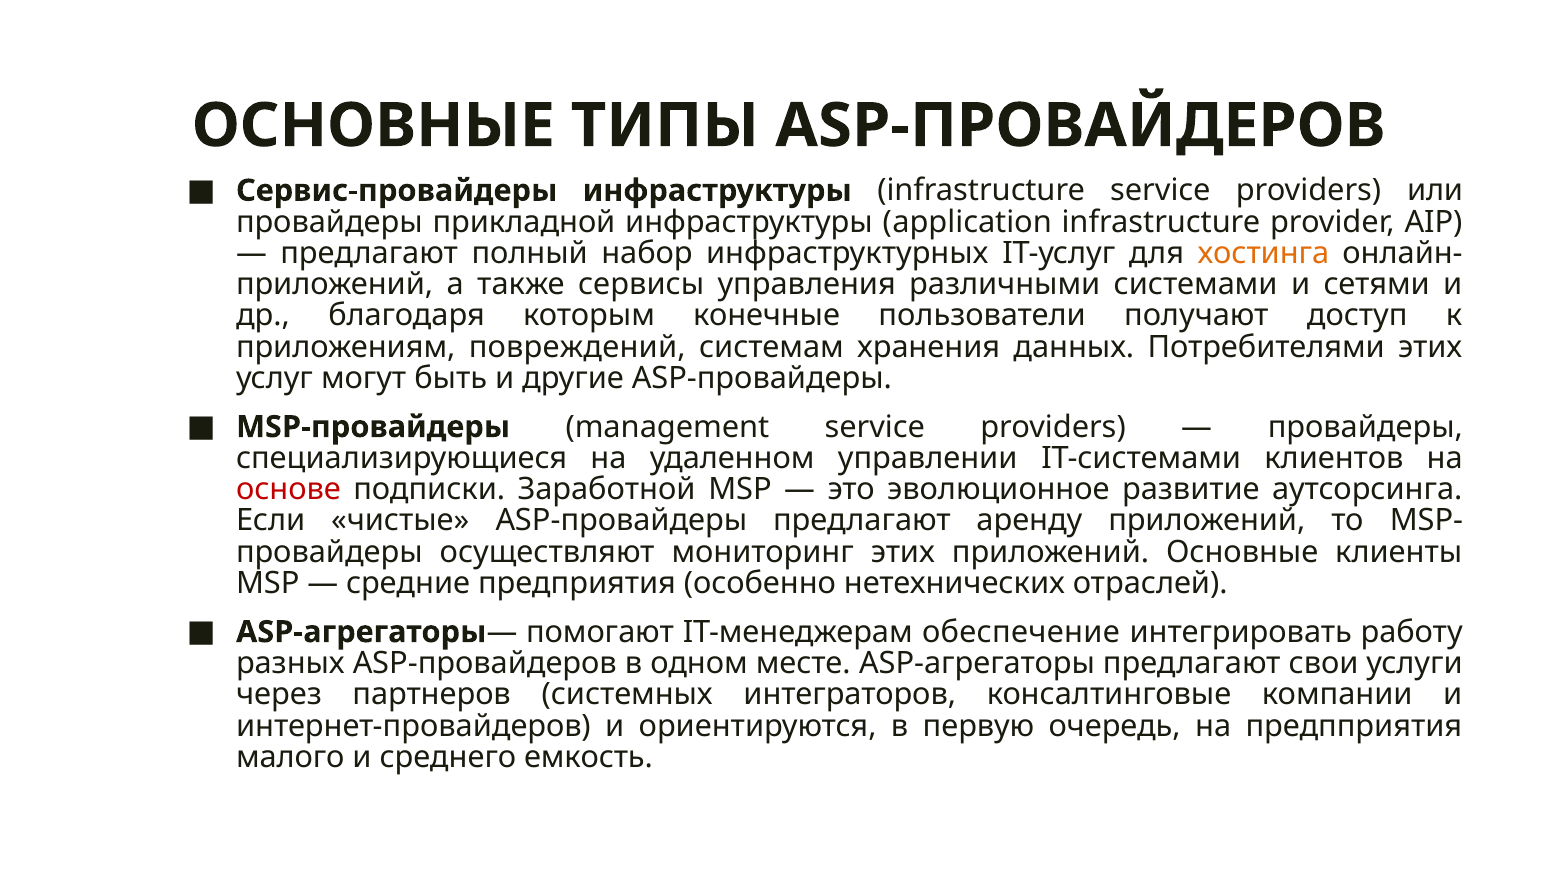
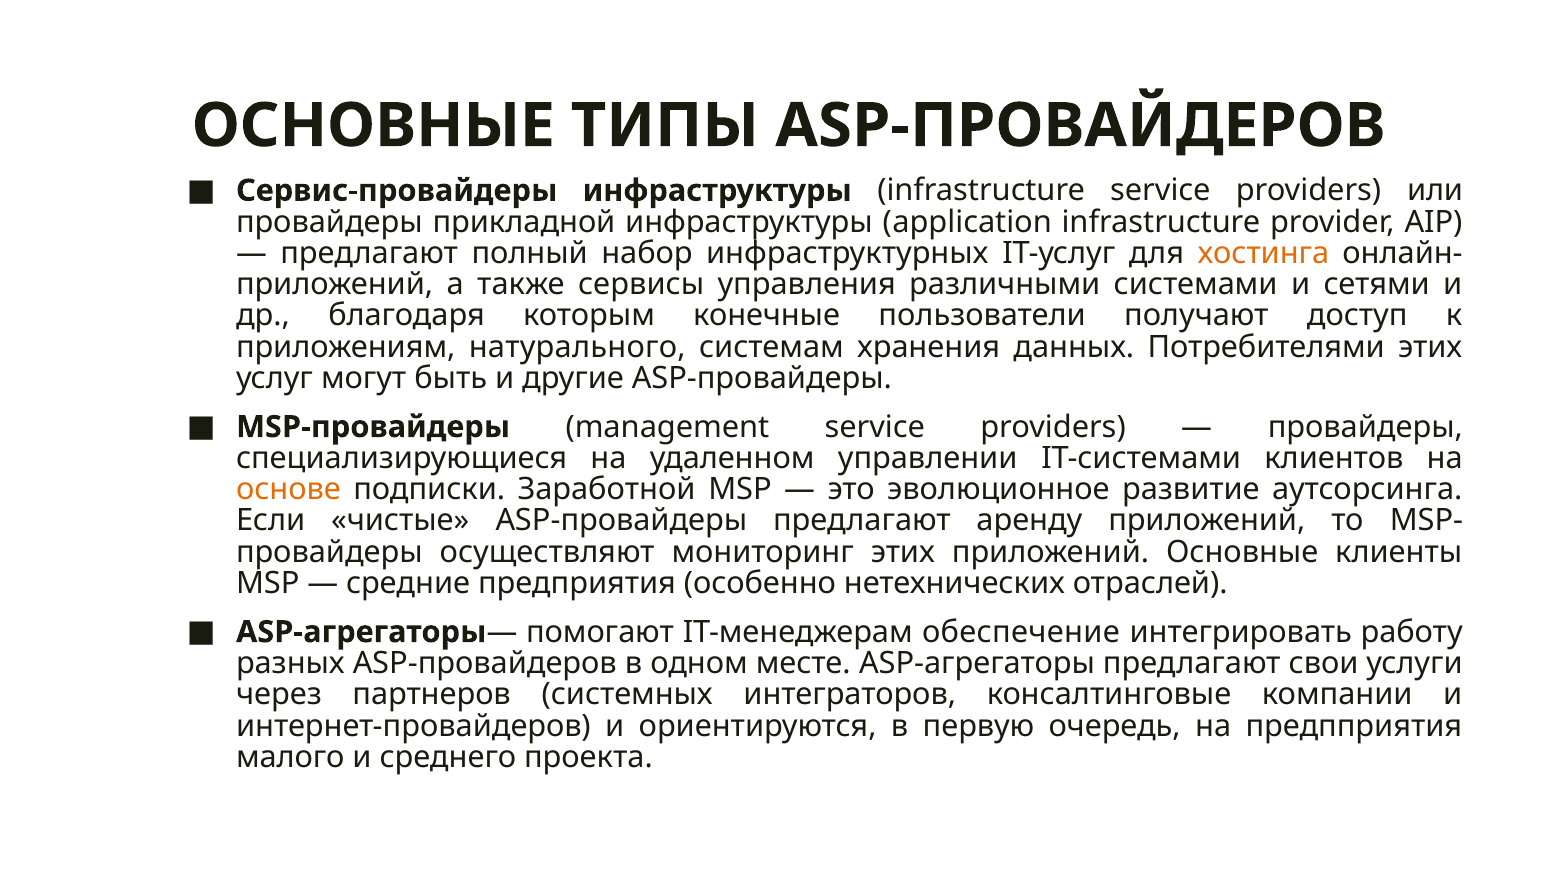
повреждений: повреждений -> натурального
основе colour: red -> orange
емкость: емкость -> проекта
